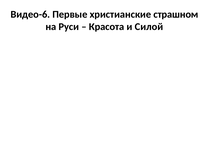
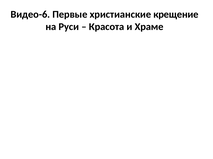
страшном: страшном -> крещение
Силой: Силой -> Храме
